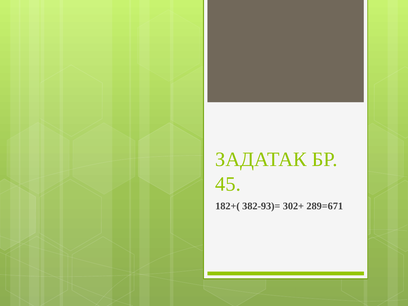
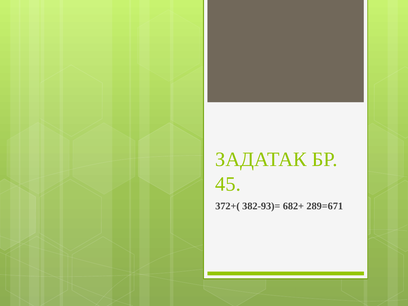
182+(: 182+( -> 372+(
302+: 302+ -> 682+
